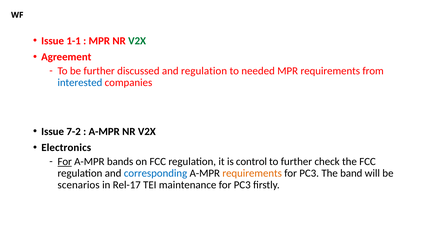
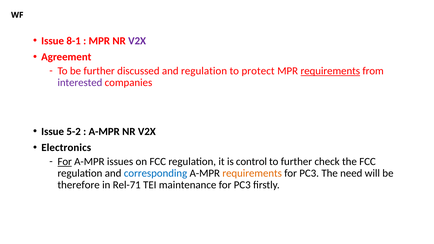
1-1: 1-1 -> 8-1
V2X at (137, 41) colour: green -> purple
needed: needed -> protect
requirements at (330, 71) underline: none -> present
interested colour: blue -> purple
7-2: 7-2 -> 5-2
bands: bands -> issues
band: band -> need
scenarios: scenarios -> therefore
Rel-17: Rel-17 -> Rel-71
